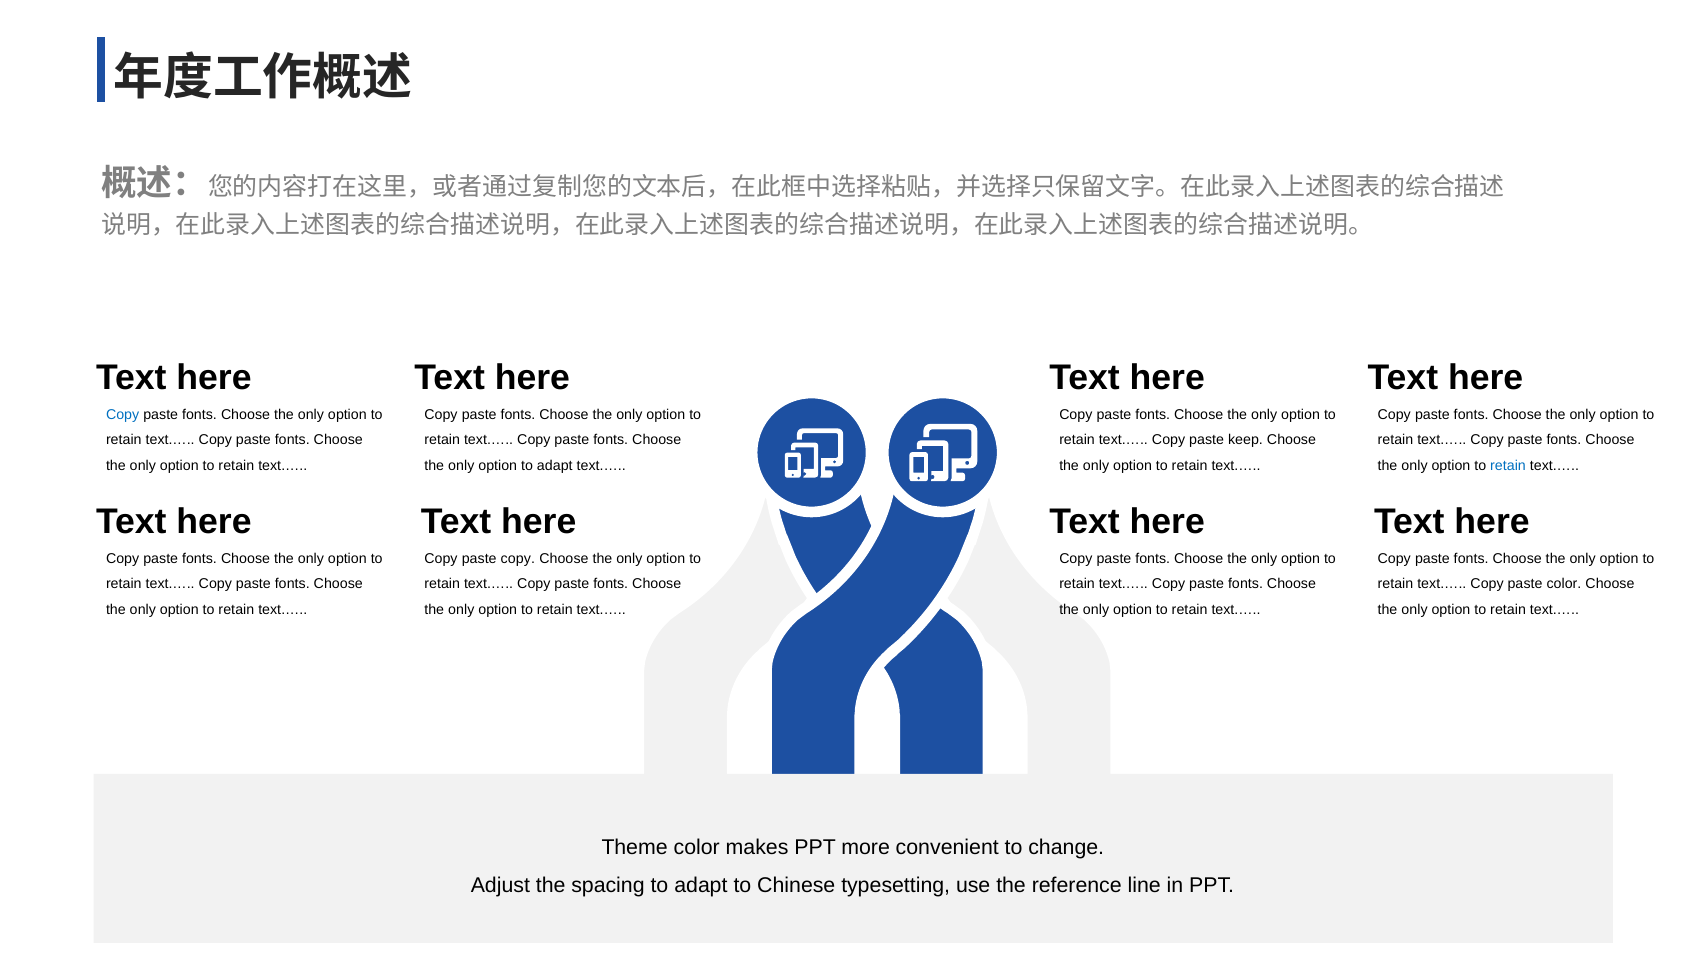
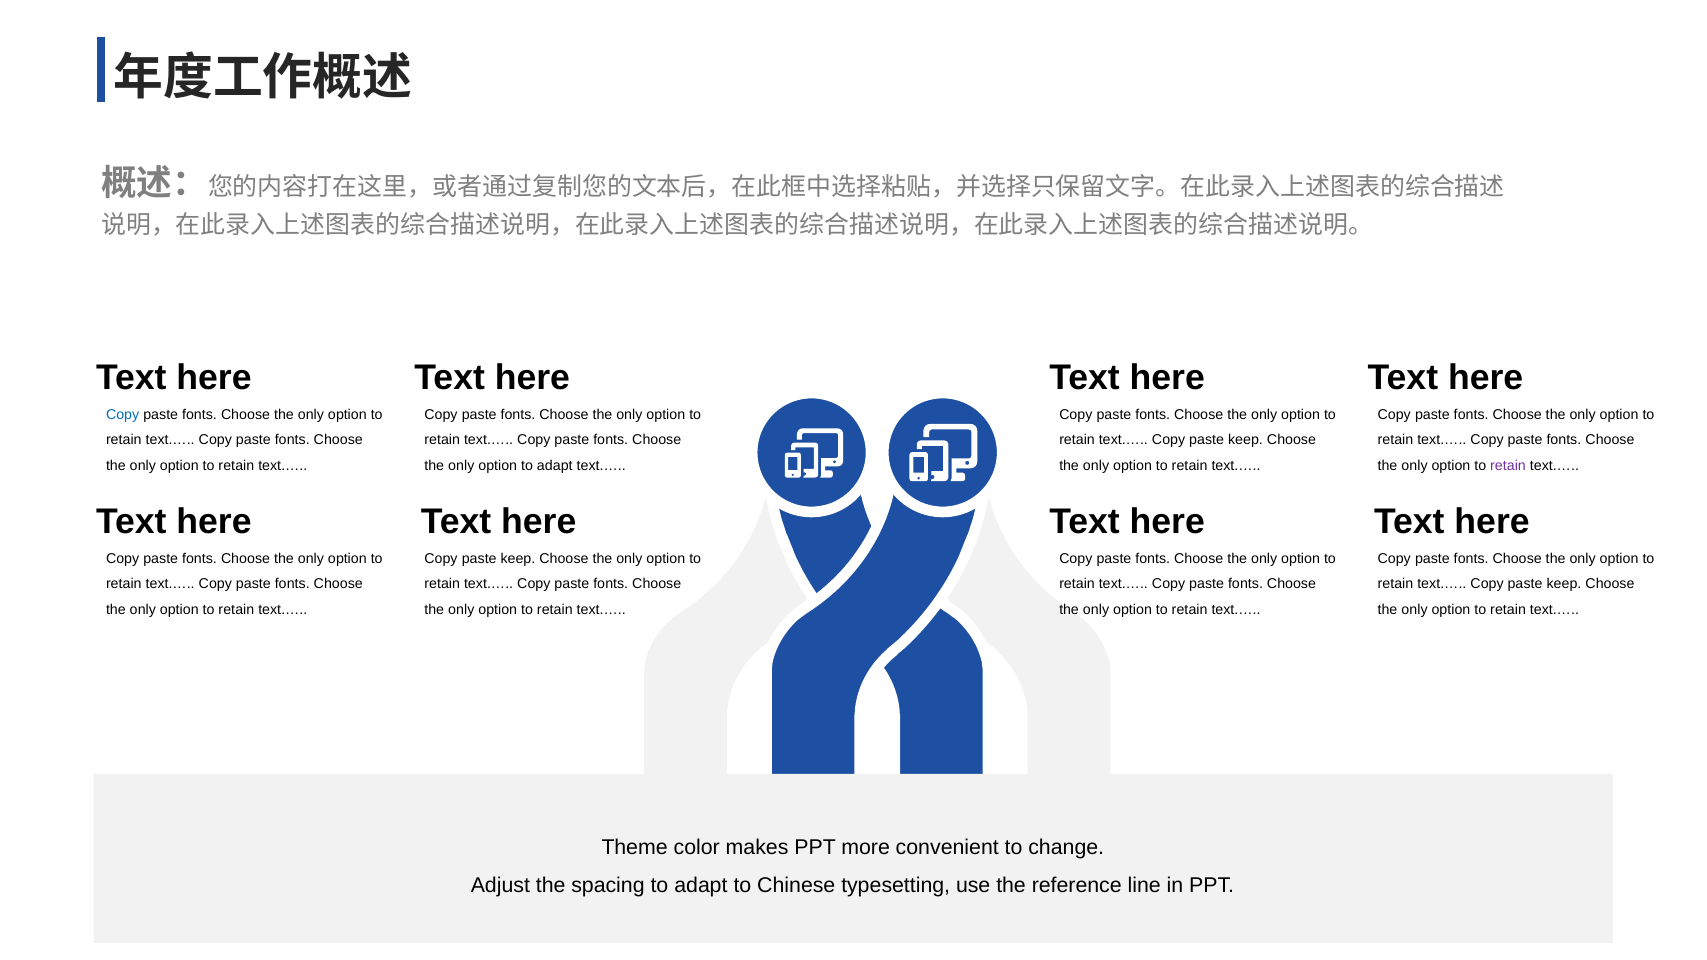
retain at (1508, 466) colour: blue -> purple
copy at (518, 558): copy -> keep
color at (1564, 584): color -> keep
